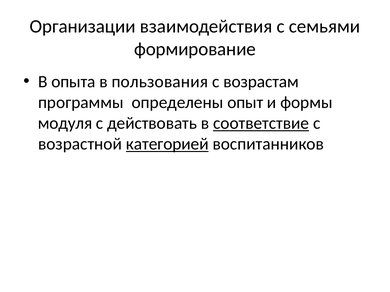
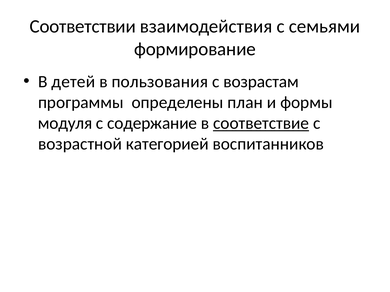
Организации: Организации -> Соответствии
опыта: опыта -> детей
опыт: опыт -> план
действовать: действовать -> содержание
категорией underline: present -> none
